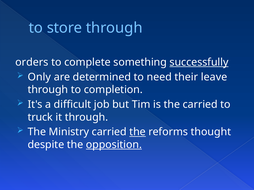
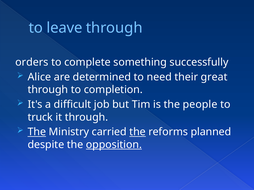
store: store -> leave
successfully underline: present -> none
Only: Only -> Alice
leave: leave -> great
the carried: carried -> people
The at (37, 132) underline: none -> present
thought: thought -> planned
